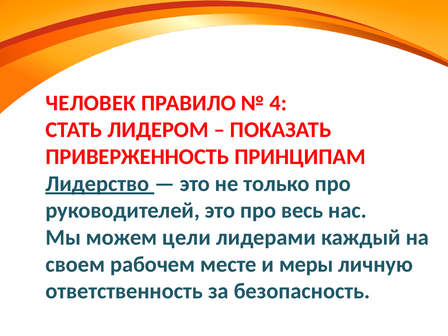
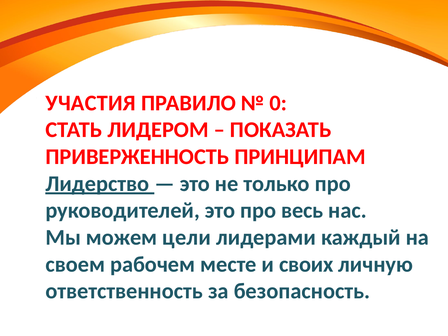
ЧЕЛОВЕК: ЧЕЛОВЕК -> УЧАСТИЯ
4: 4 -> 0
меры: меры -> своих
